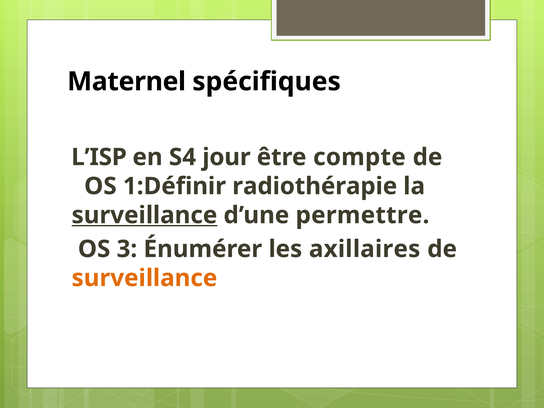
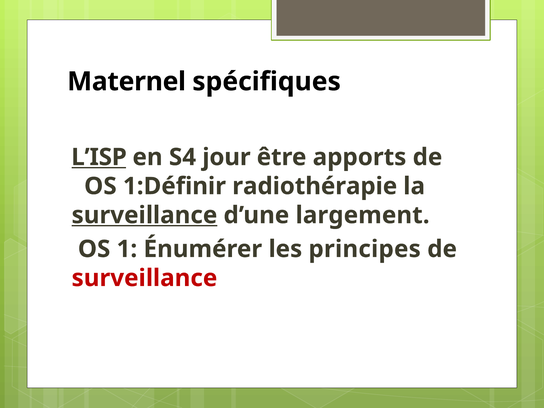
L’ISP underline: none -> present
compte: compte -> apports
permettre: permettre -> largement
3: 3 -> 1
axillaires: axillaires -> principes
surveillance at (144, 278) colour: orange -> red
